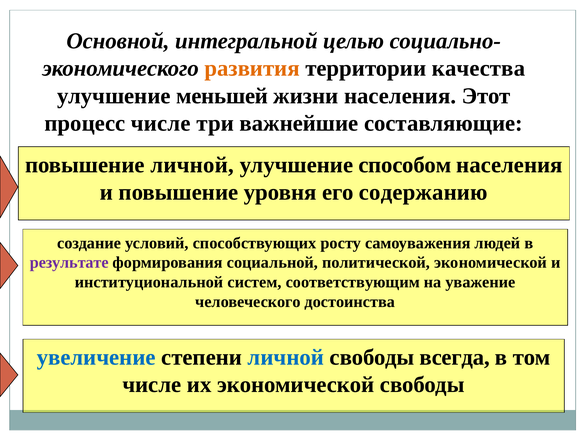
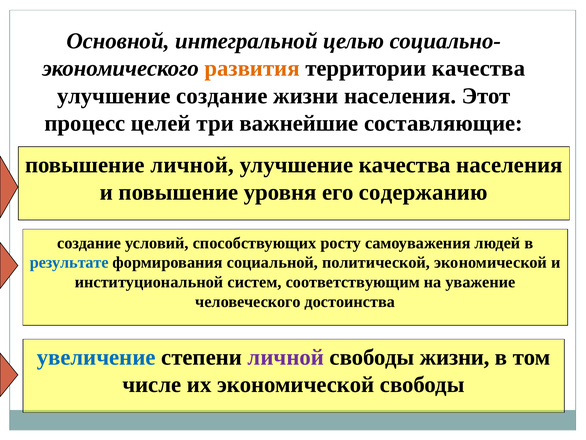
улучшение меньшей: меньшей -> создание
процесс числе: числе -> целей
улучшение способом: способом -> качества
результате colour: purple -> blue
личной at (286, 357) colour: blue -> purple
свободы всегда: всегда -> жизни
